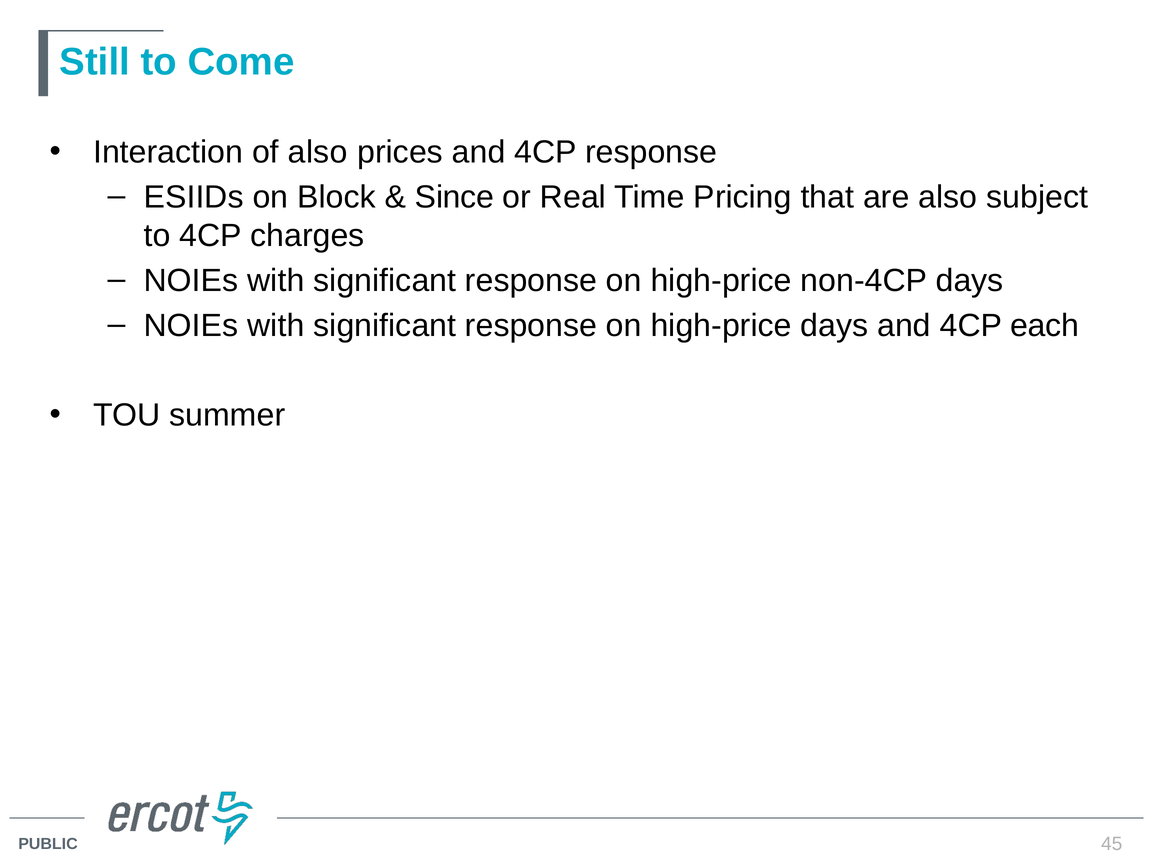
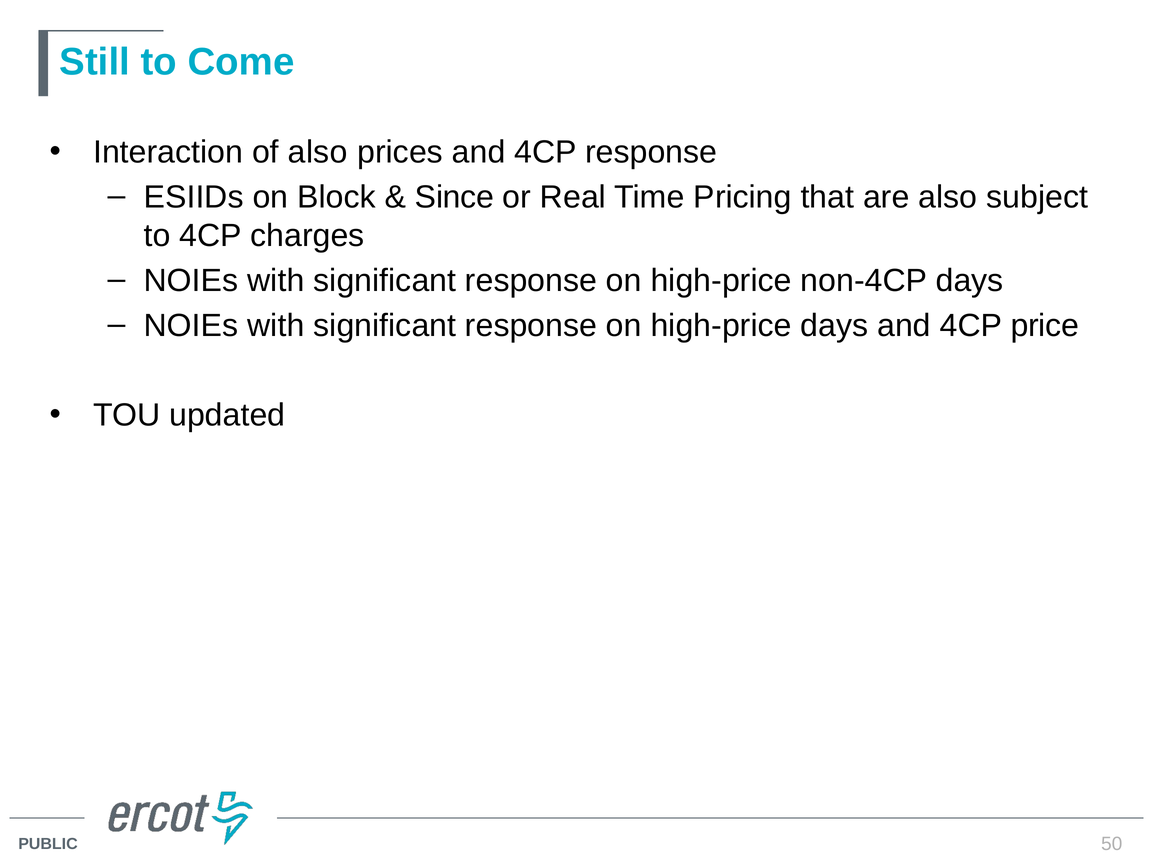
each: each -> price
summer: summer -> updated
45: 45 -> 50
